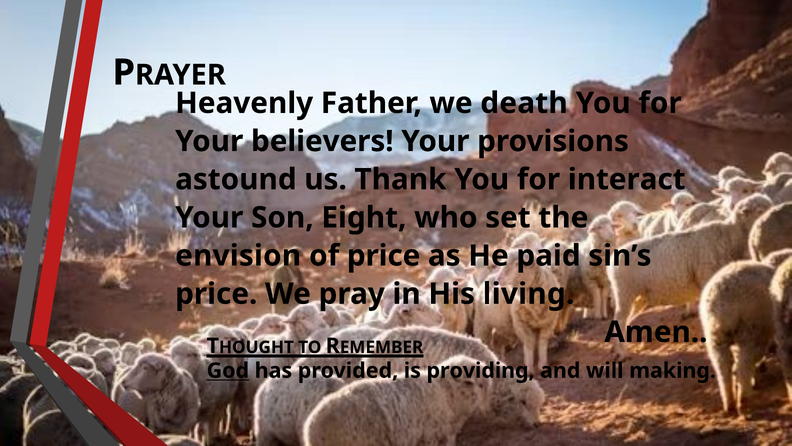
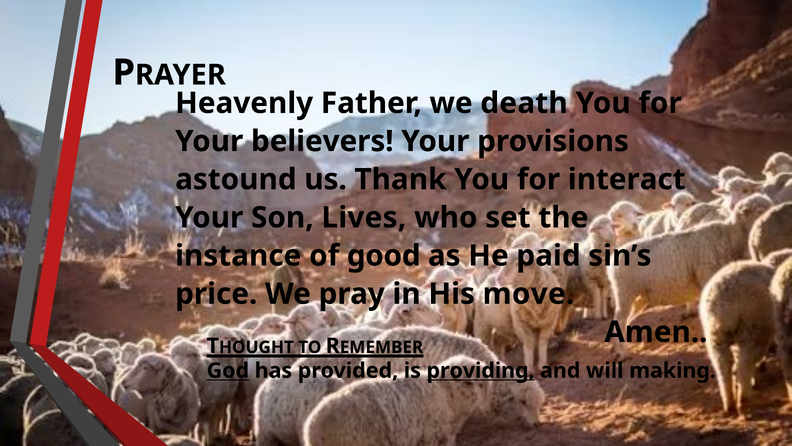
Eight: Eight -> Lives
envision: envision -> instance
of price: price -> good
living: living -> move
providing underline: none -> present
